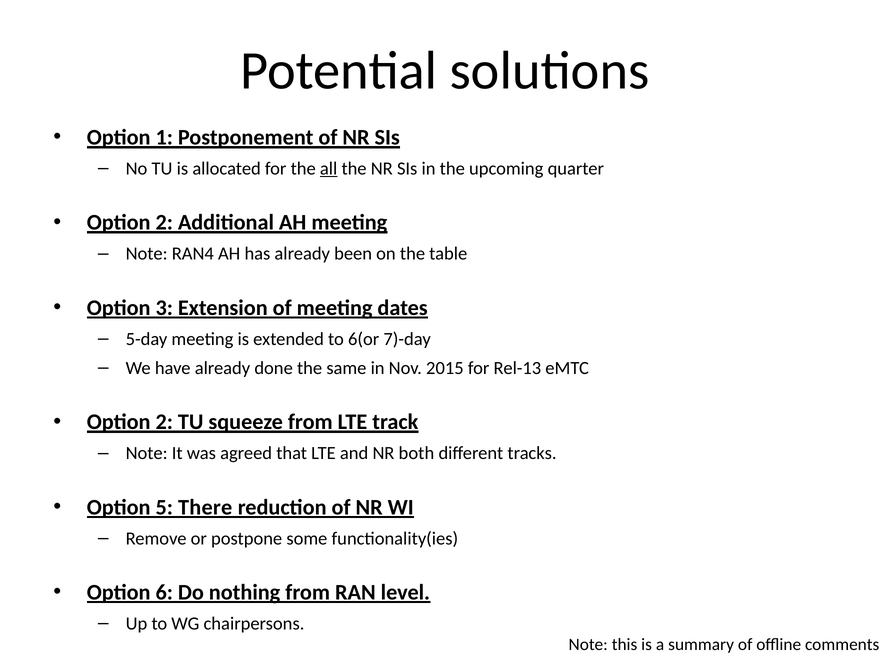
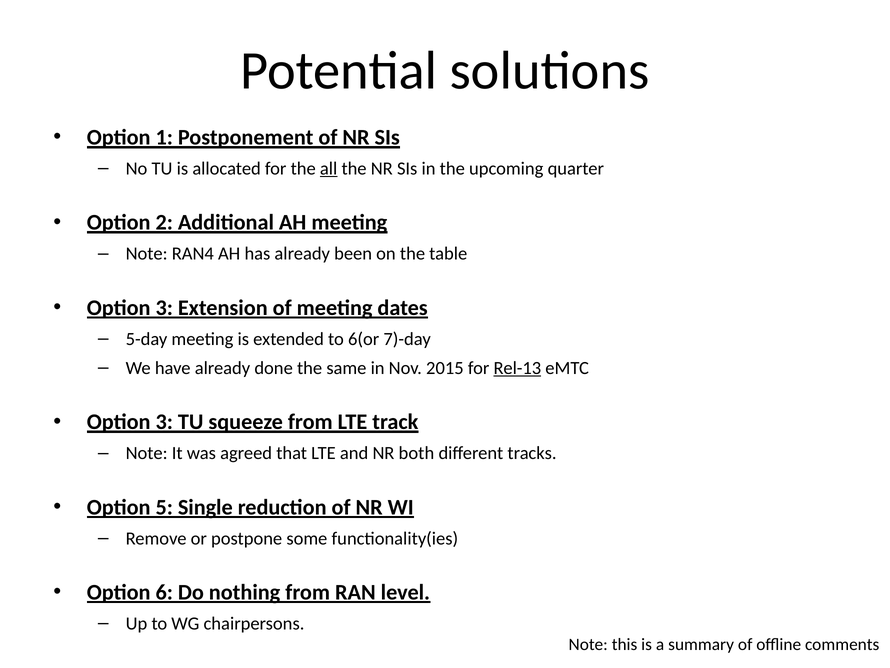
Rel-13 underline: none -> present
2 at (164, 422): 2 -> 3
There: There -> Single
